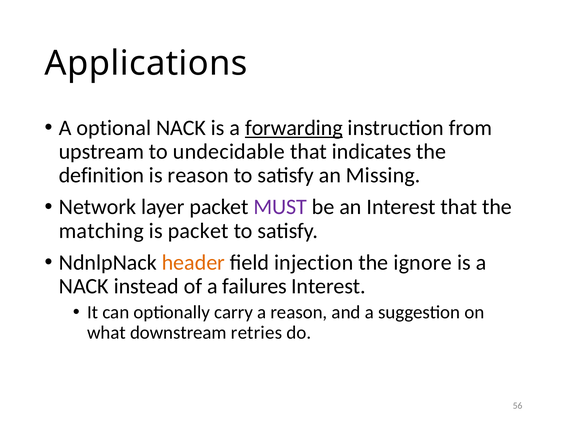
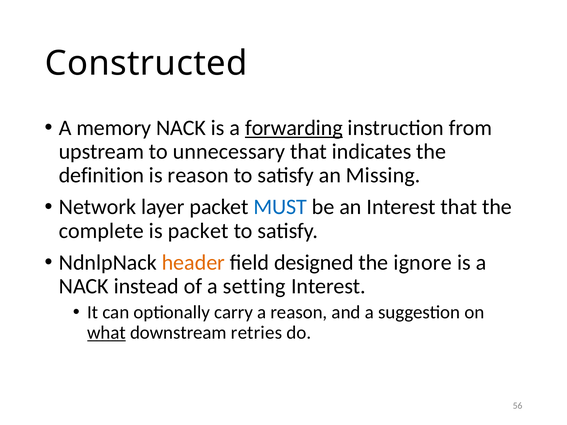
Applications: Applications -> Constructed
optional: optional -> memory
undecidable: undecidable -> unnecessary
MUST colour: purple -> blue
matching: matching -> complete
injection: injection -> designed
failures: failures -> setting
what underline: none -> present
